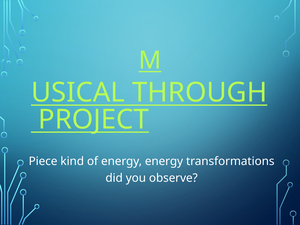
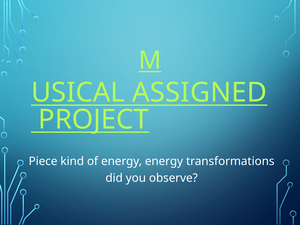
THROUGH: THROUGH -> ASSIGNED
